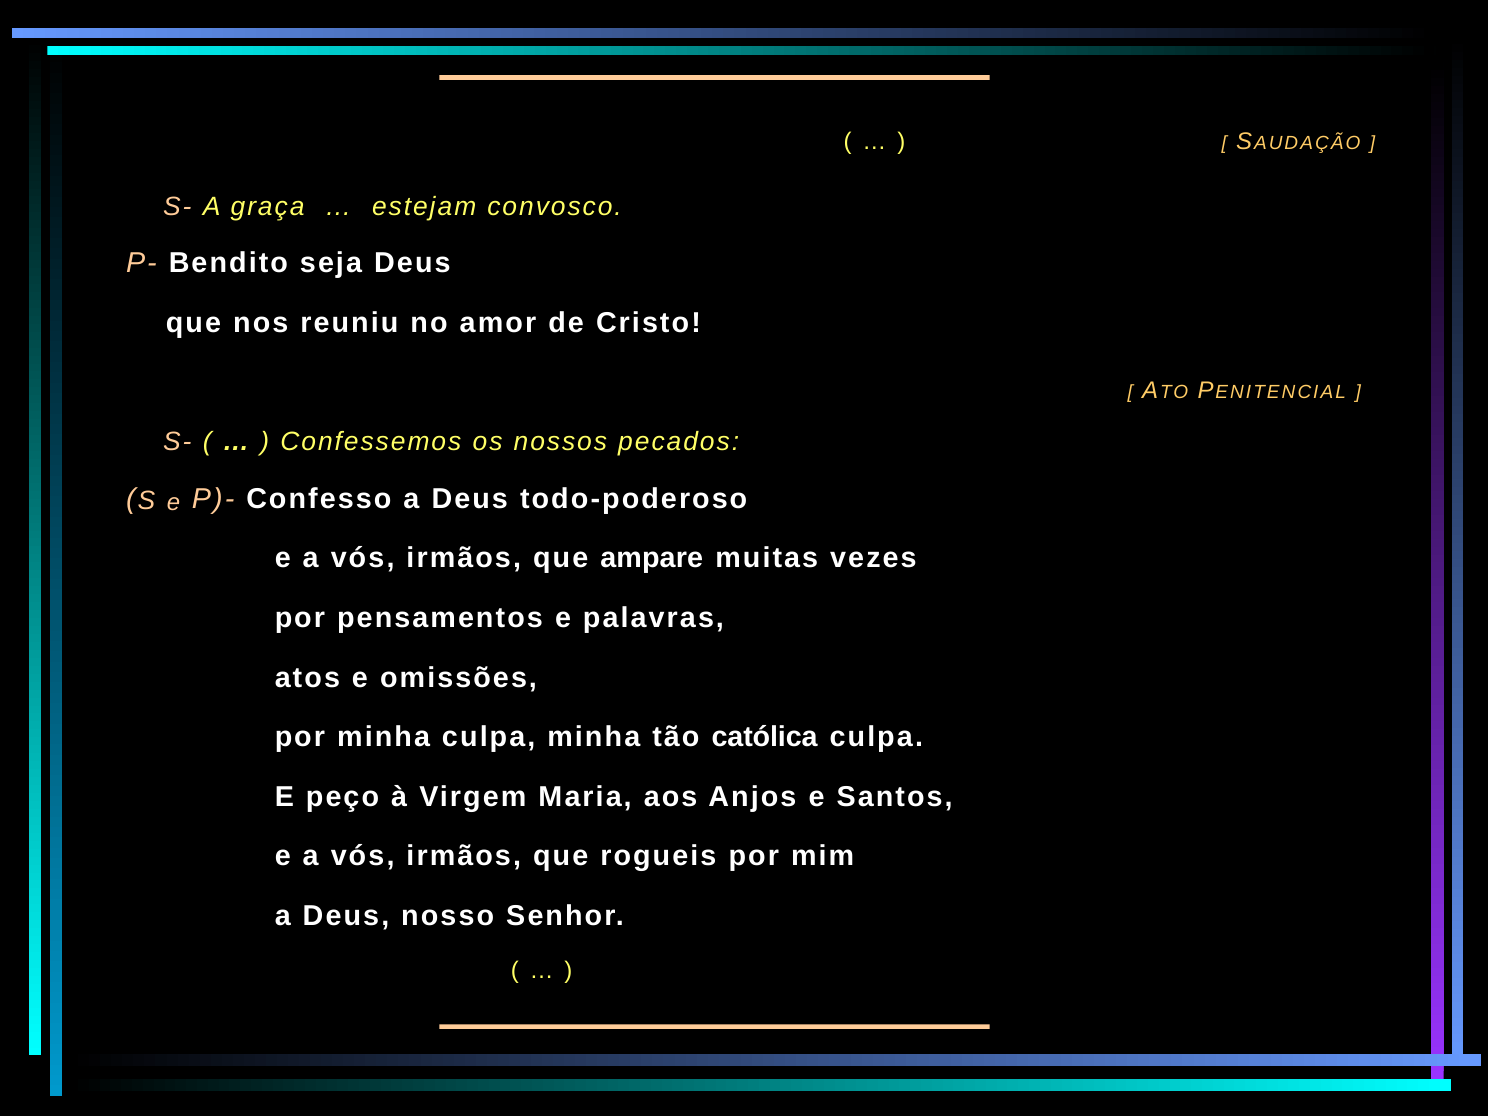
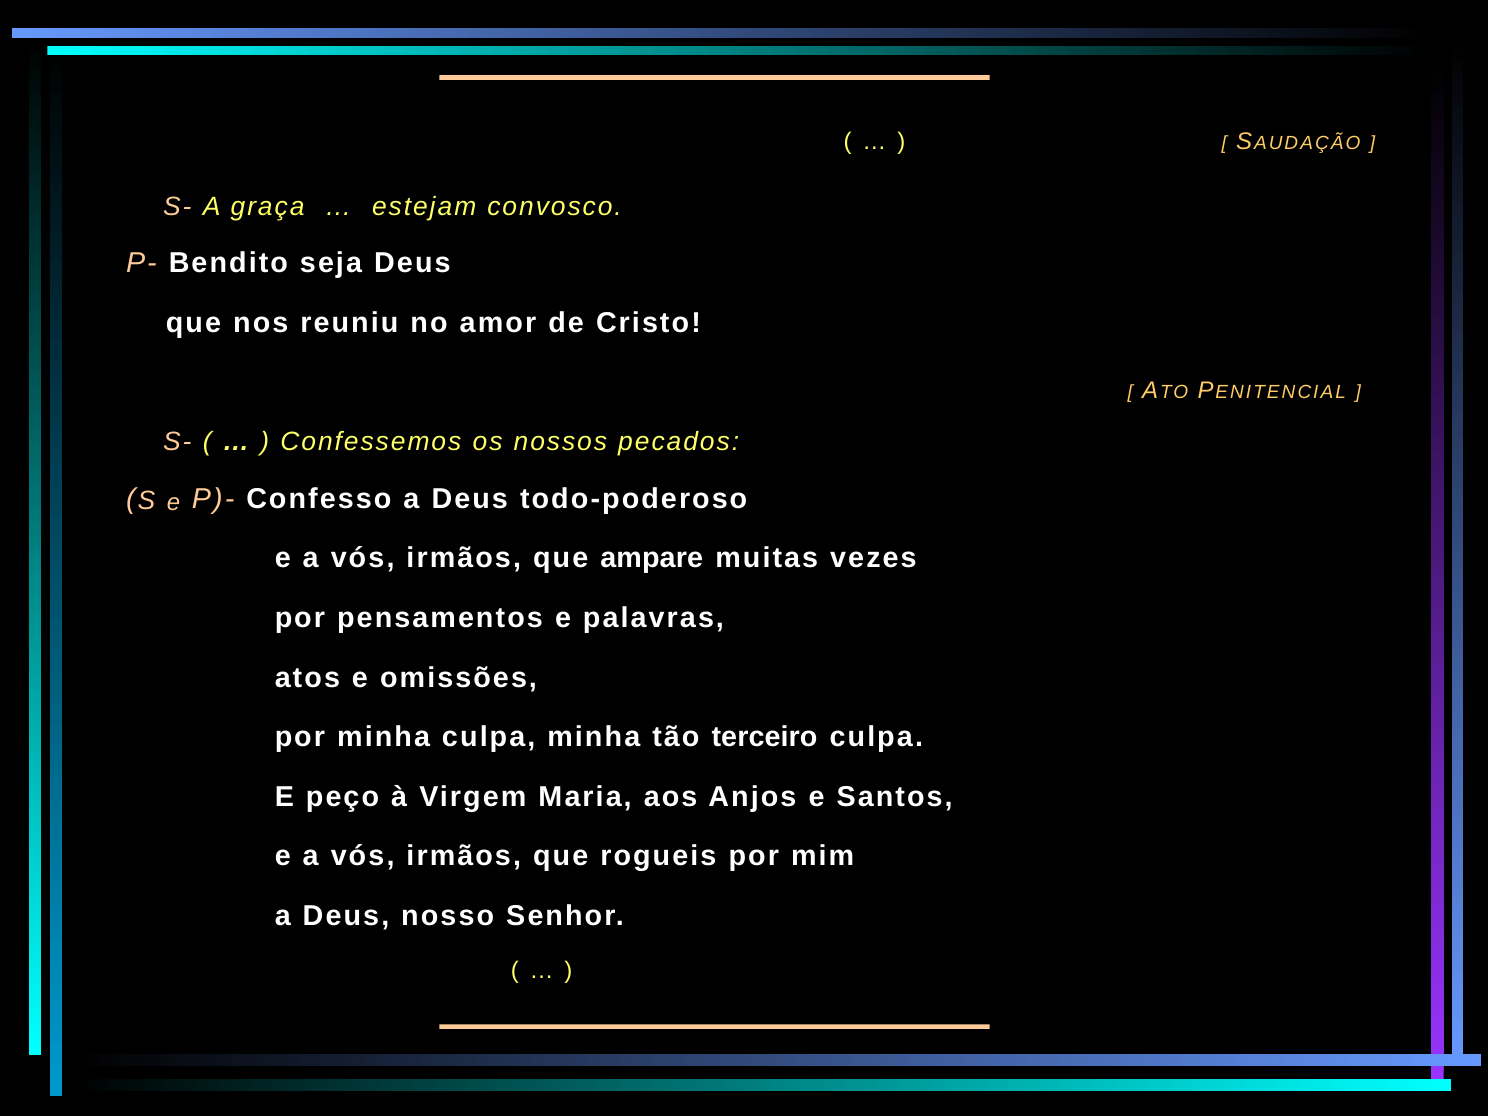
católica: católica -> terceiro
